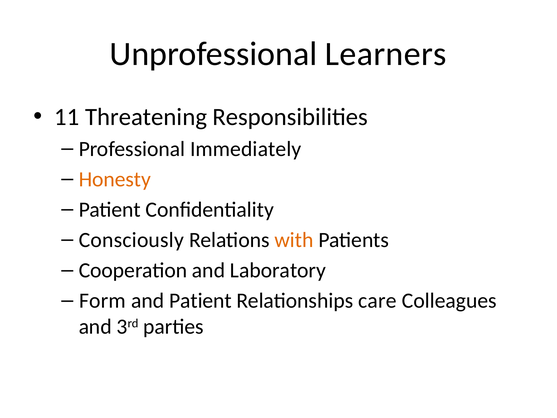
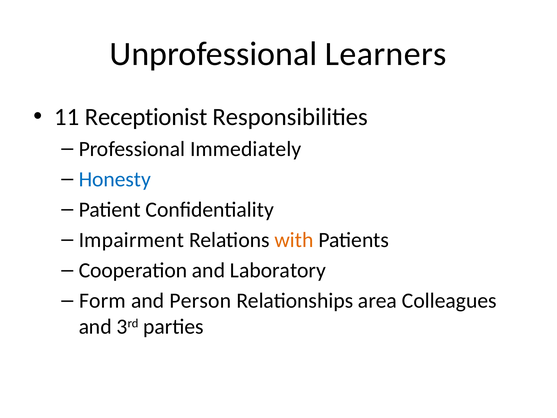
Threatening: Threatening -> Receptionist
Honesty colour: orange -> blue
Consciously: Consciously -> Impairment
and Patient: Patient -> Person
care: care -> area
